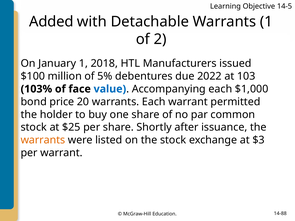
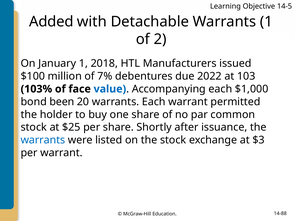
5%: 5% -> 7%
price: price -> been
warrants at (43, 140) colour: orange -> blue
